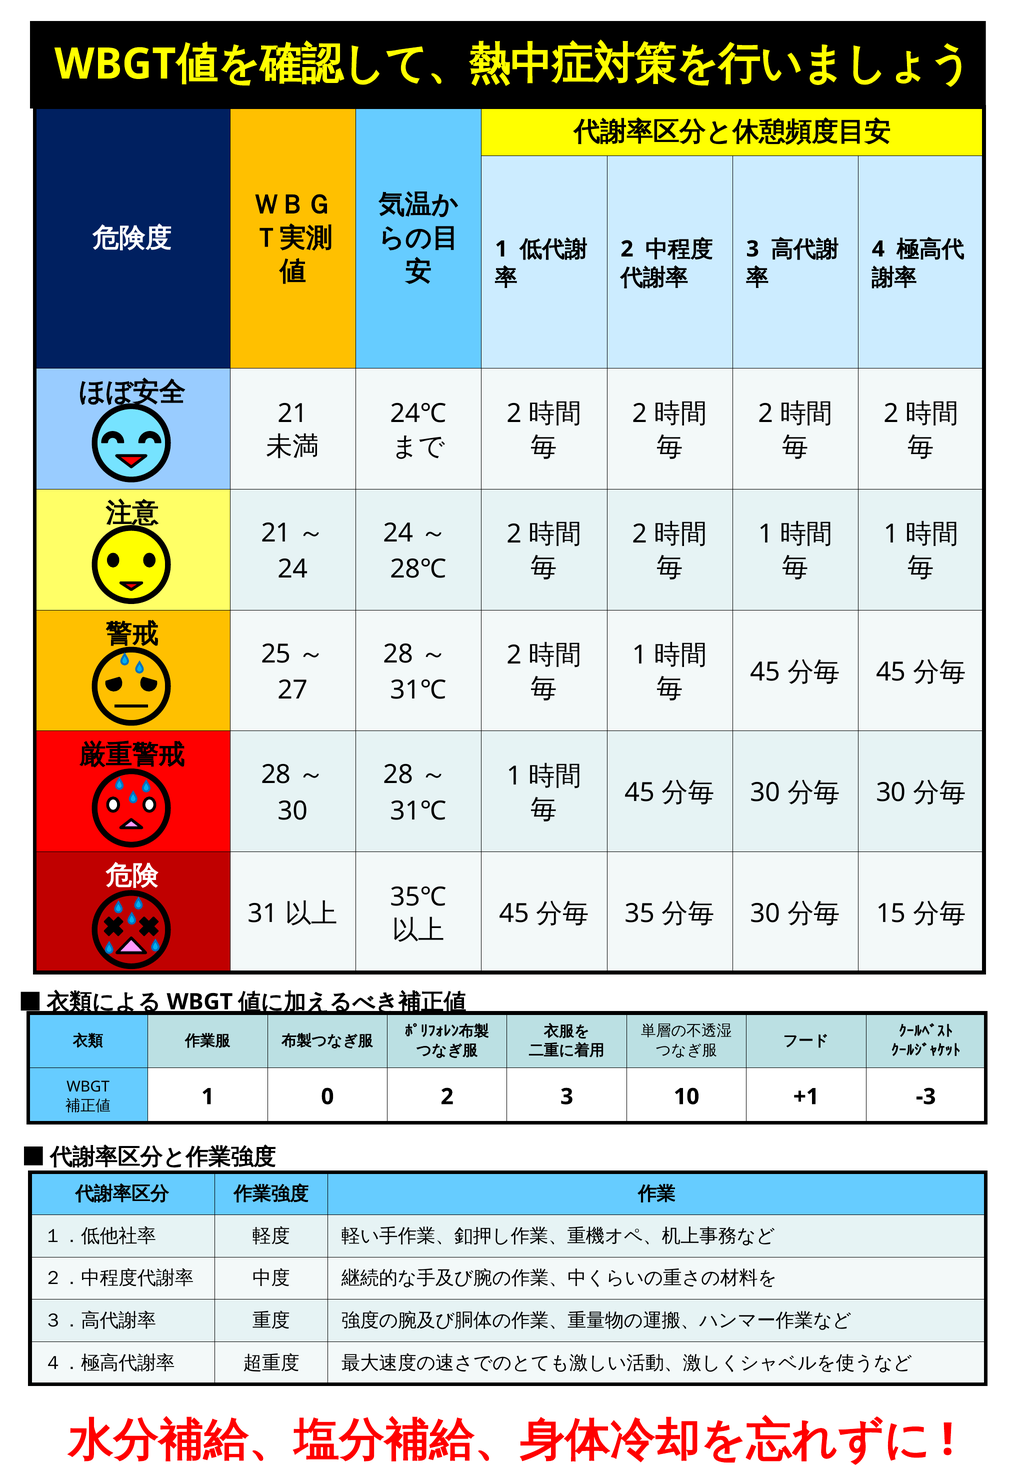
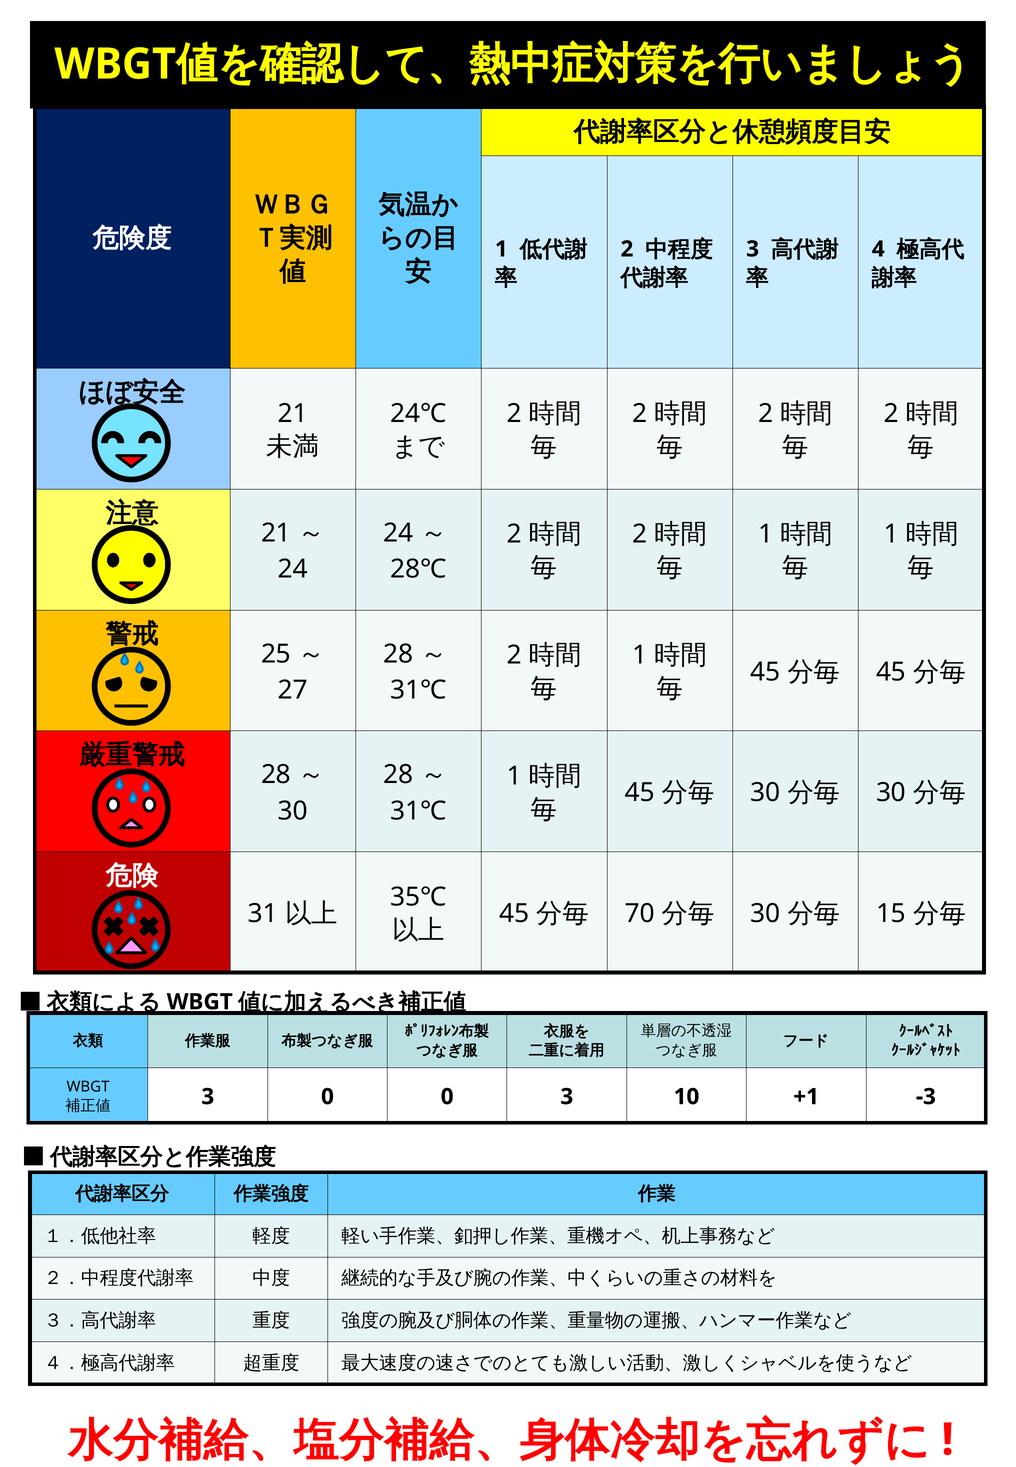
35: 35 -> 70
1 at (208, 1097): 1 -> 3
0 2: 2 -> 0
